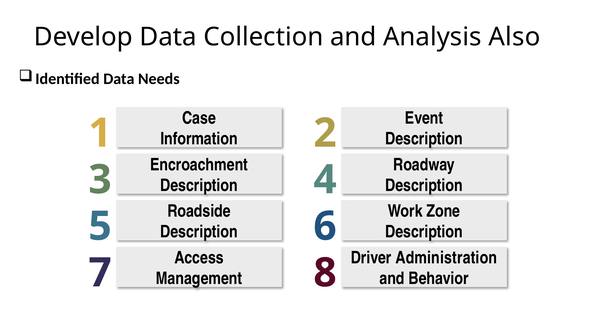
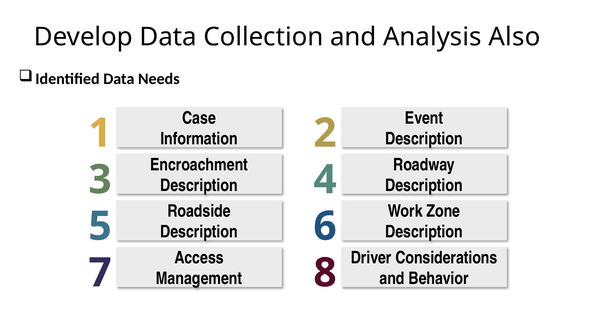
Administration: Administration -> Considerations
